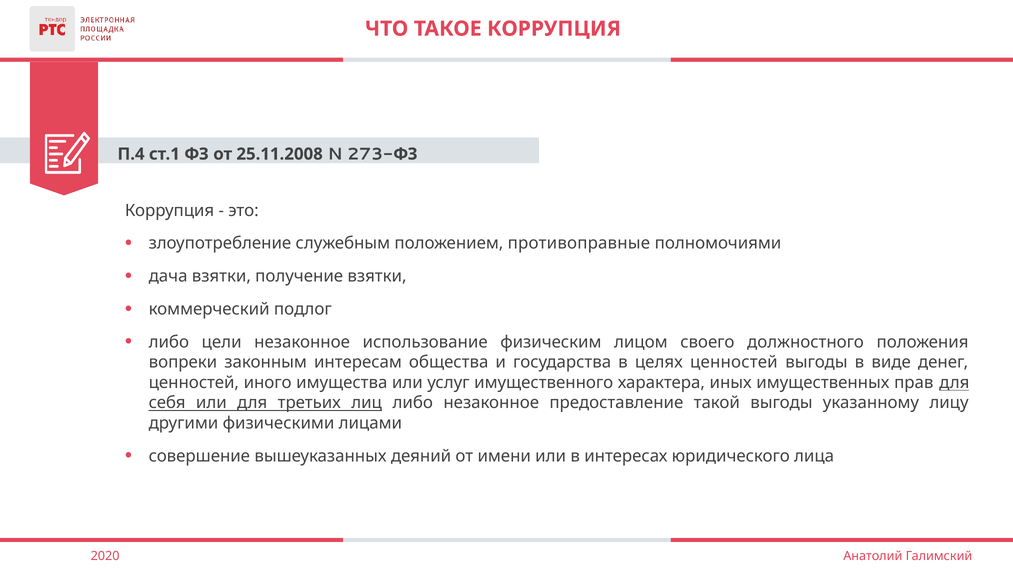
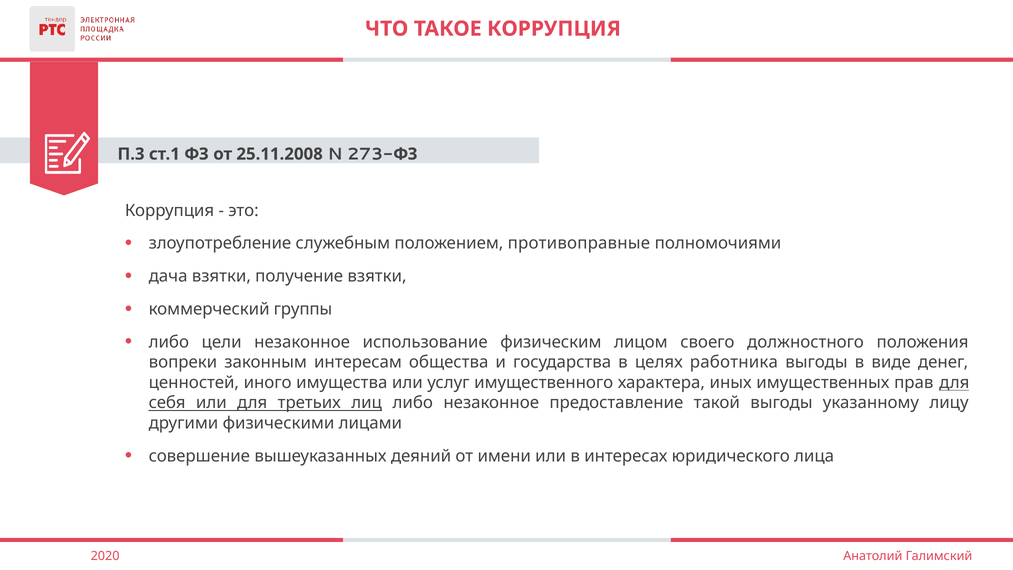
П.4: П.4 -> П.3
подлог: подлог -> группы
целях ценностей: ценностей -> работника
